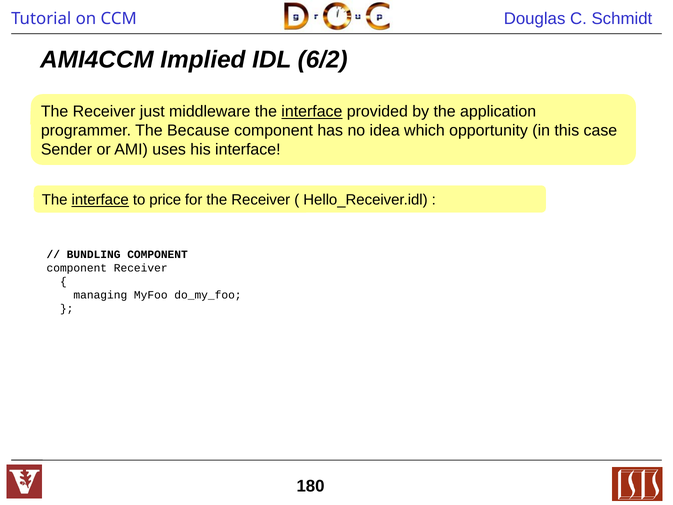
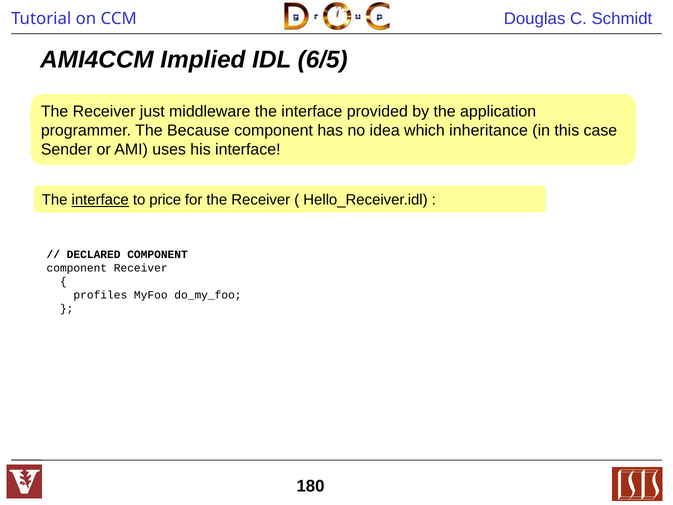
6/2: 6/2 -> 6/5
interface at (312, 111) underline: present -> none
opportunity: opportunity -> inheritance
BUNDLING: BUNDLING -> DECLARED
managing: managing -> profiles
